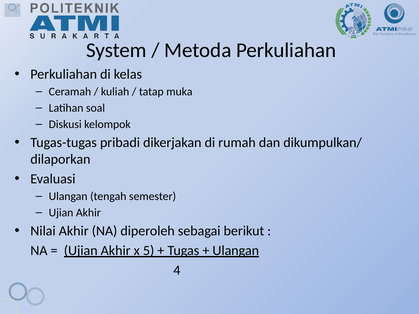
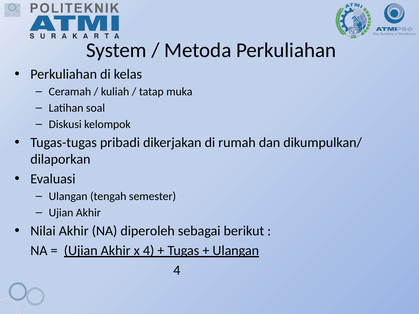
x 5: 5 -> 4
